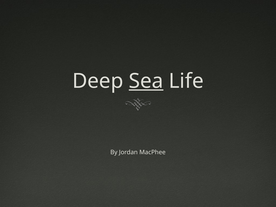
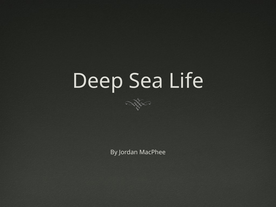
Sea underline: present -> none
